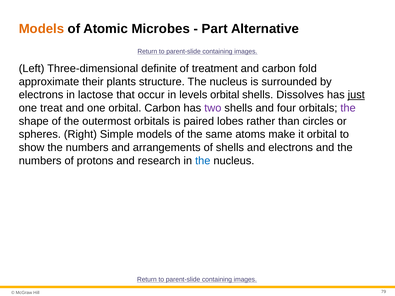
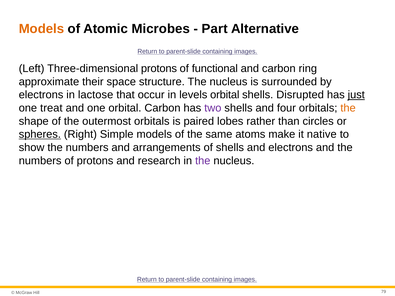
Three-dimensional definite: definite -> protons
treatment: treatment -> functional
fold: fold -> ring
plants: plants -> space
Dissolves: Dissolves -> Disrupted
the at (348, 108) colour: purple -> orange
spheres underline: none -> present
it orbital: orbital -> native
the at (203, 161) colour: blue -> purple
